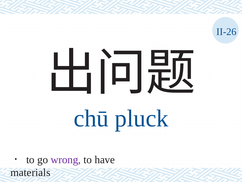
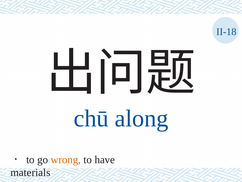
II-26: II-26 -> II-18
pluck: pluck -> along
wrong colour: purple -> orange
